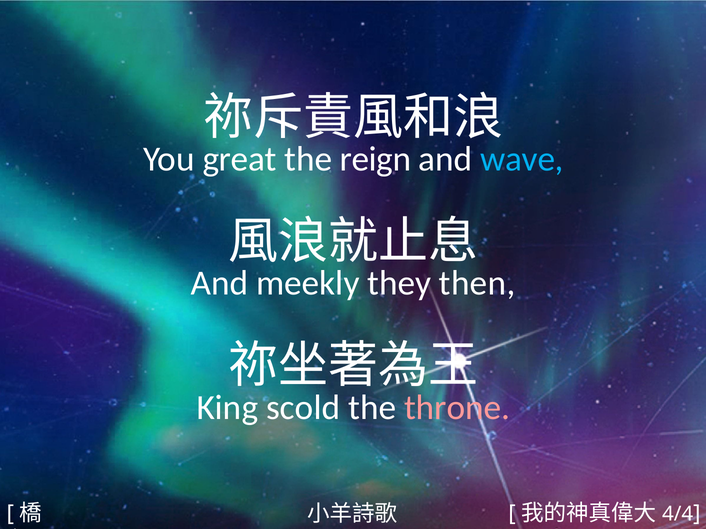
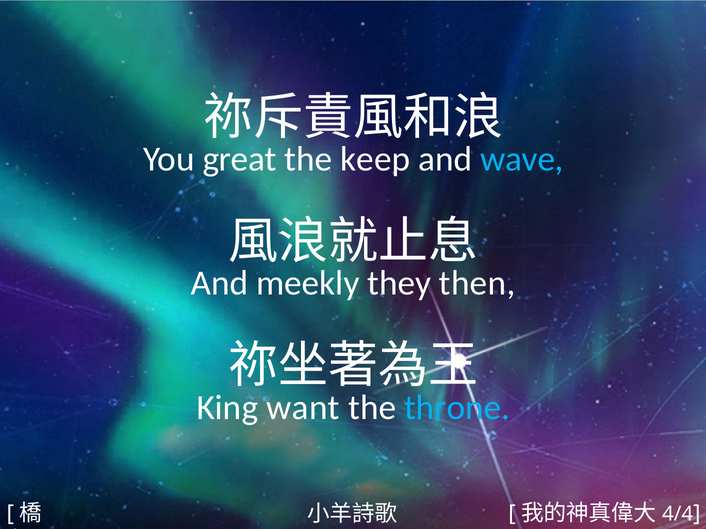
reign: reign -> keep
scold: scold -> want
throne colour: pink -> light blue
